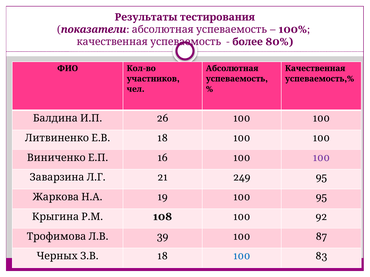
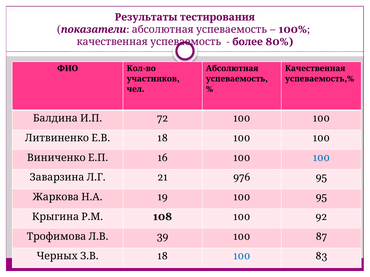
26: 26 -> 72
100 at (321, 158) colour: purple -> blue
249: 249 -> 976
